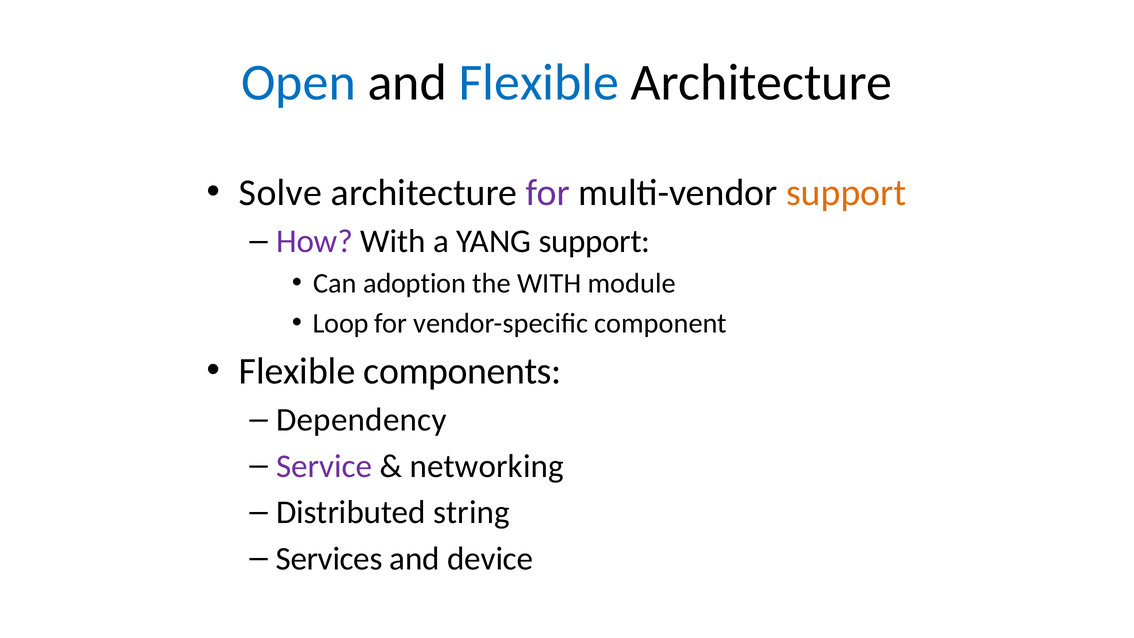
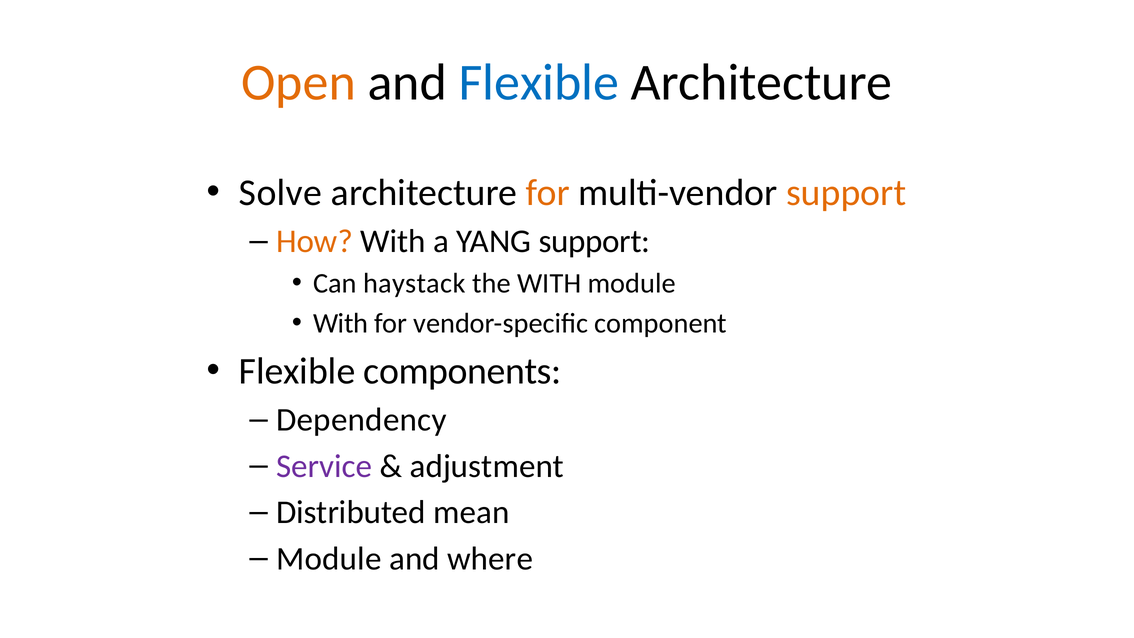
Open colour: blue -> orange
for at (548, 193) colour: purple -> orange
How colour: purple -> orange
adoption: adoption -> haystack
Loop at (341, 323): Loop -> With
networking: networking -> adjustment
string: string -> mean
Services at (329, 559): Services -> Module
device: device -> where
